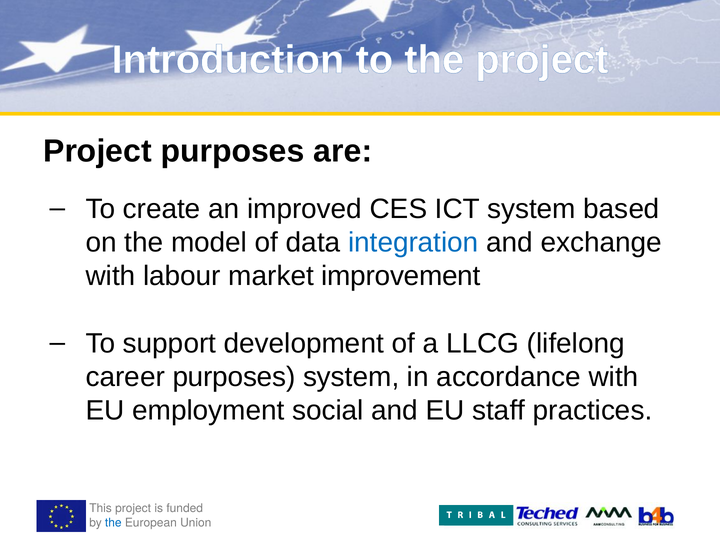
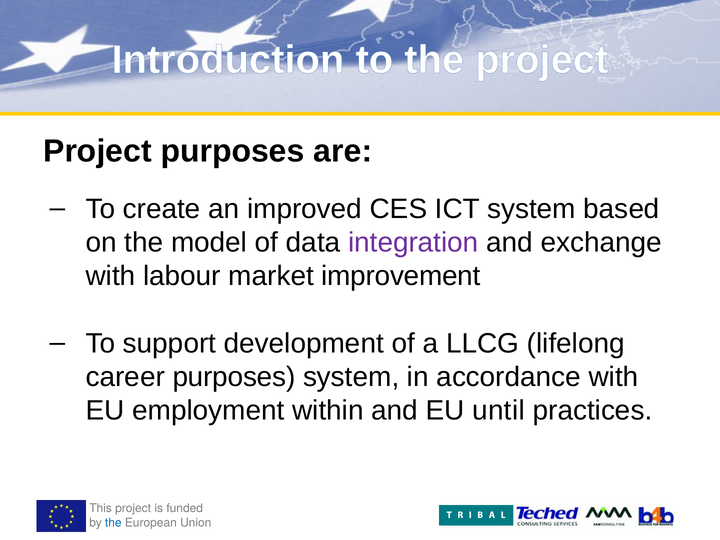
integration colour: blue -> purple
social: social -> within
staff: staff -> until
